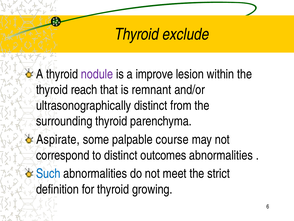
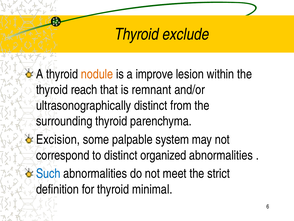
nodule colour: purple -> orange
Aspirate: Aspirate -> Excision
course: course -> system
outcomes: outcomes -> organized
growing: growing -> minimal
